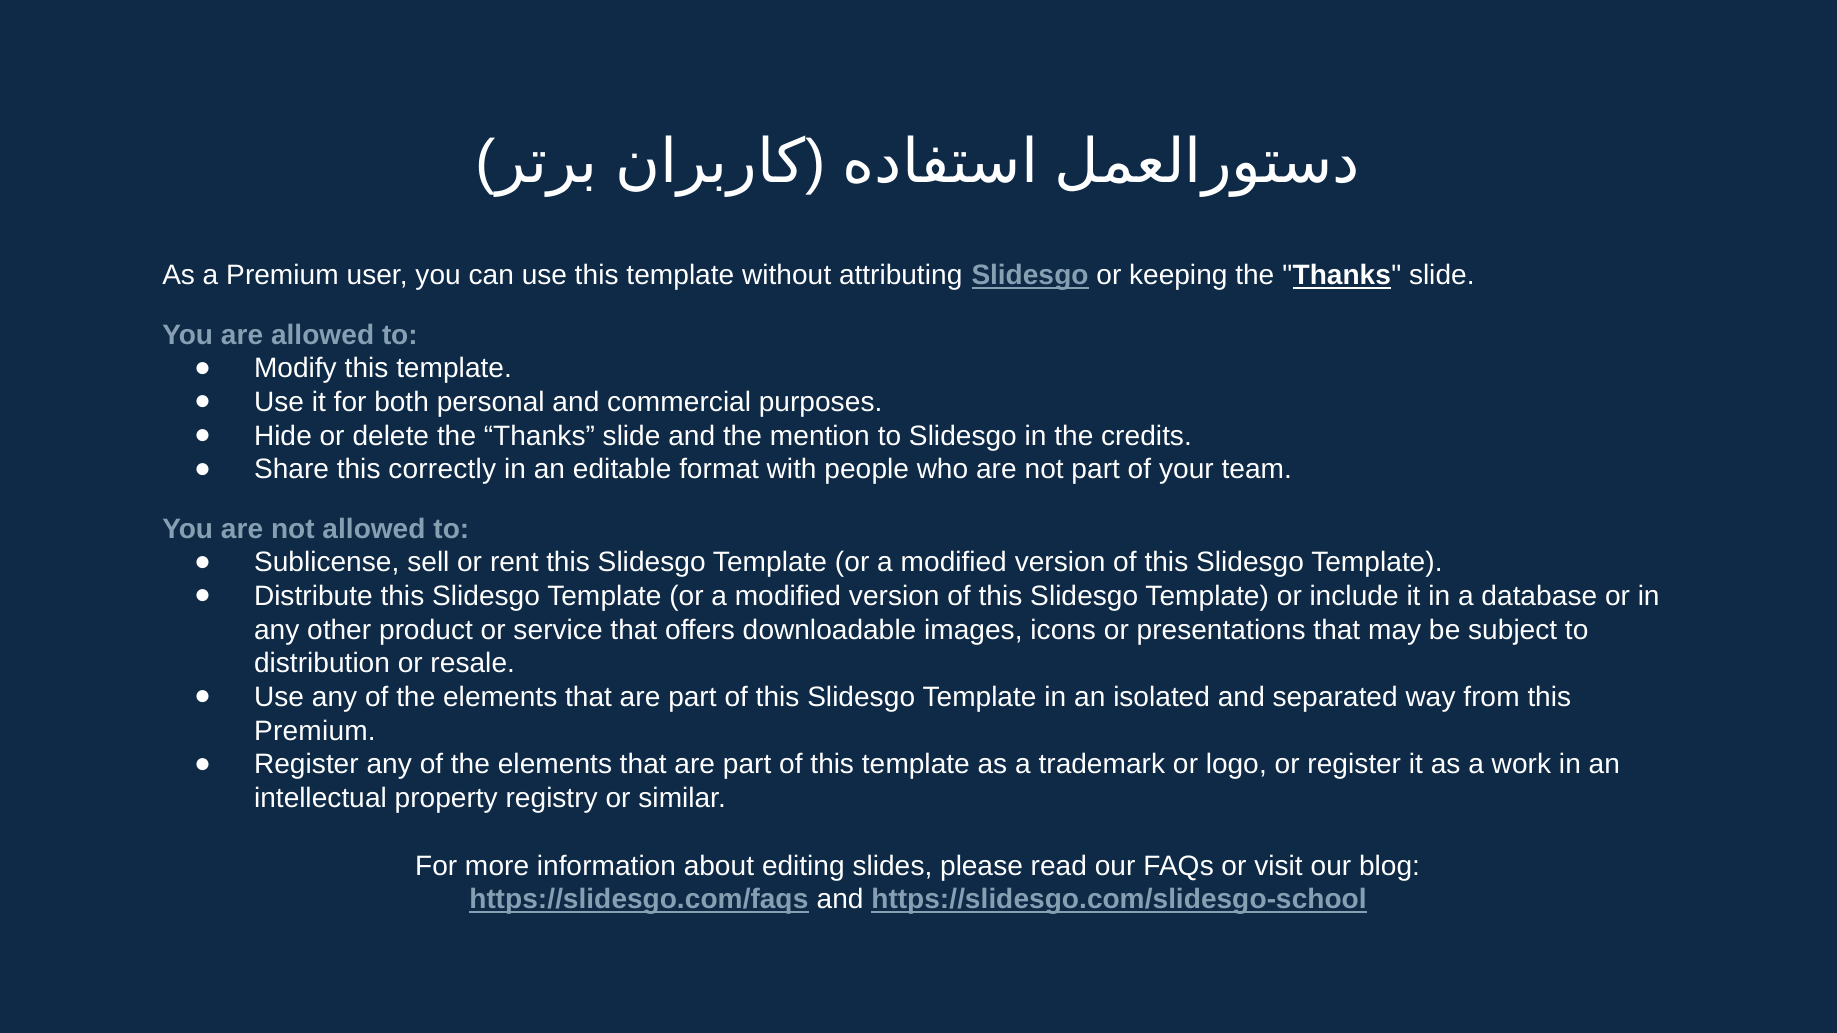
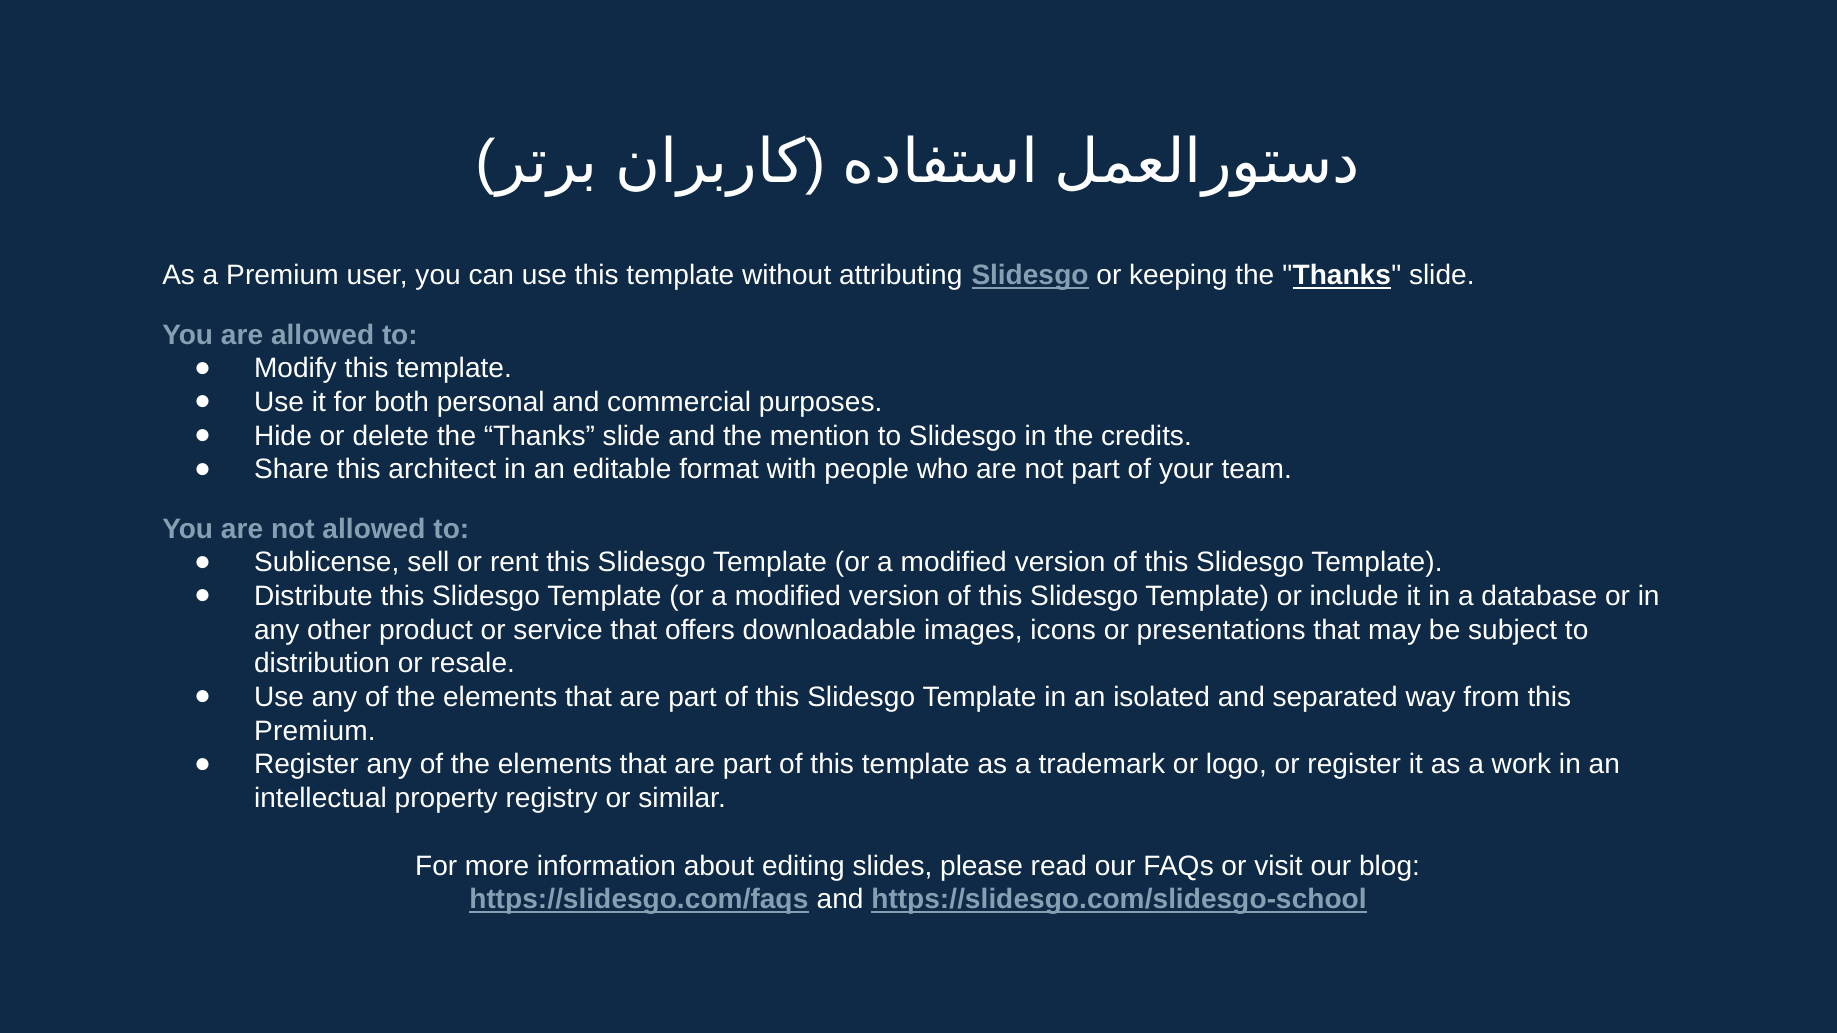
correctly: correctly -> architect
